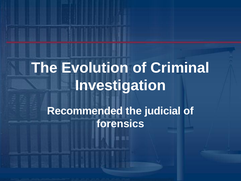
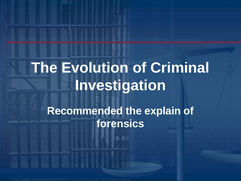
judicial: judicial -> explain
